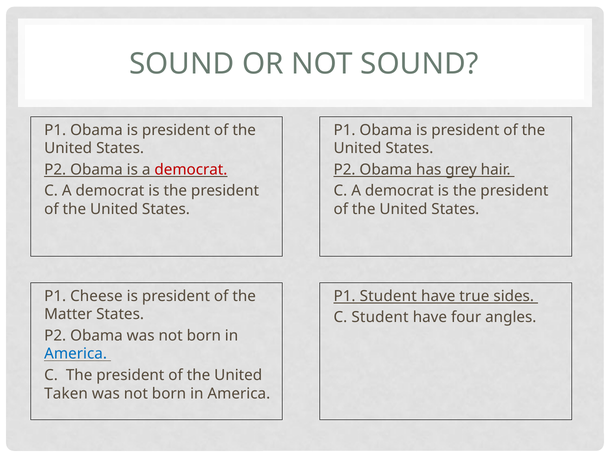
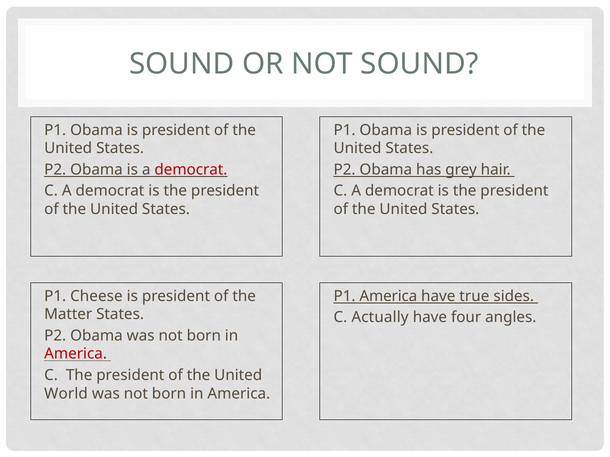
P1 Student: Student -> America
C Student: Student -> Actually
America at (76, 354) colour: blue -> red
Taken: Taken -> World
